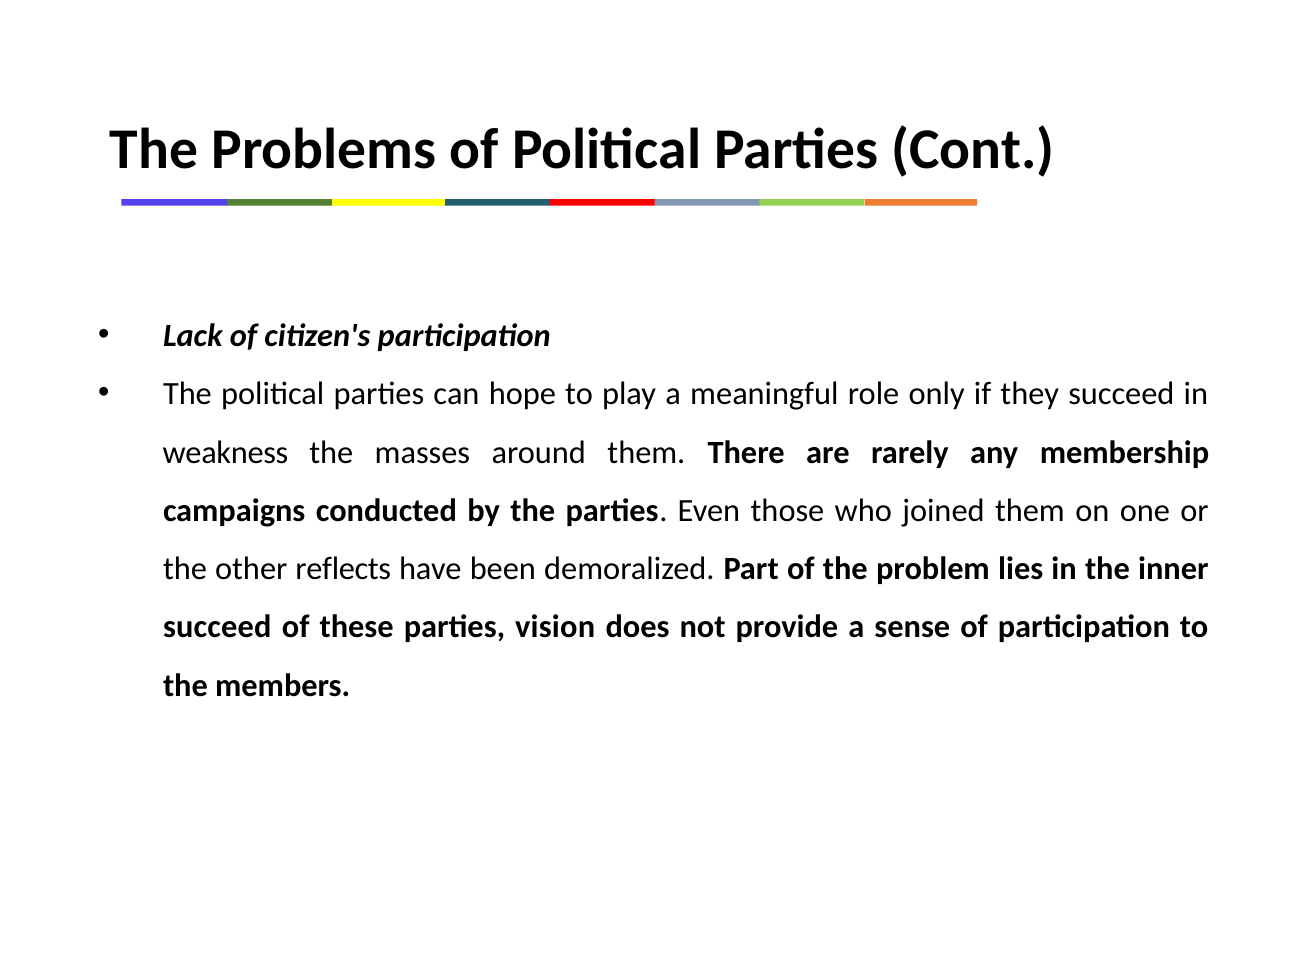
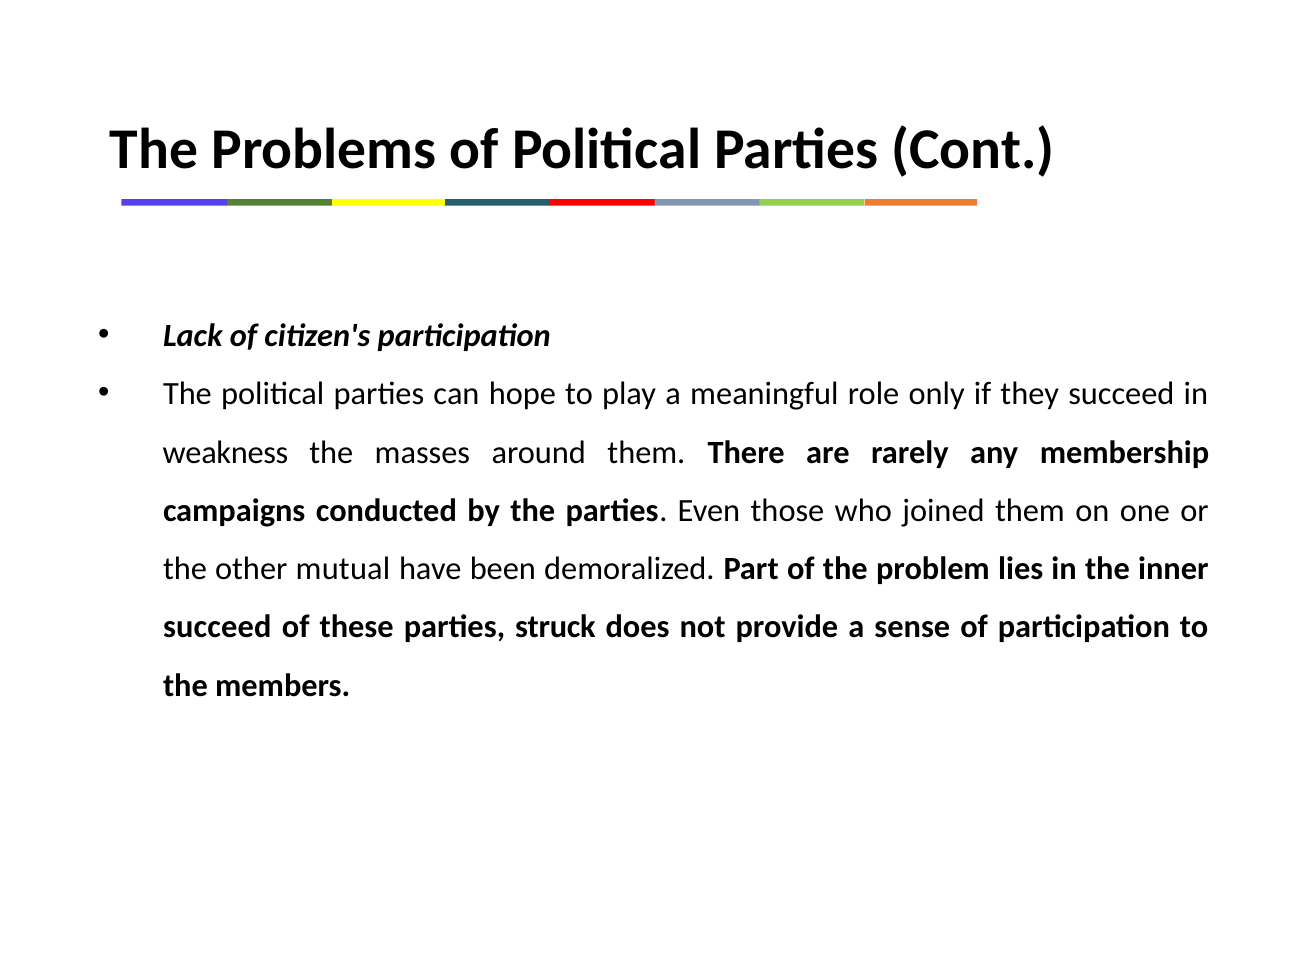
reflects: reflects -> mutual
vision: vision -> struck
